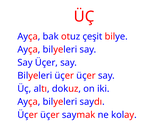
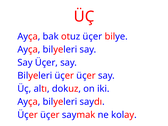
otuz çeşit: çeşit -> üçer
